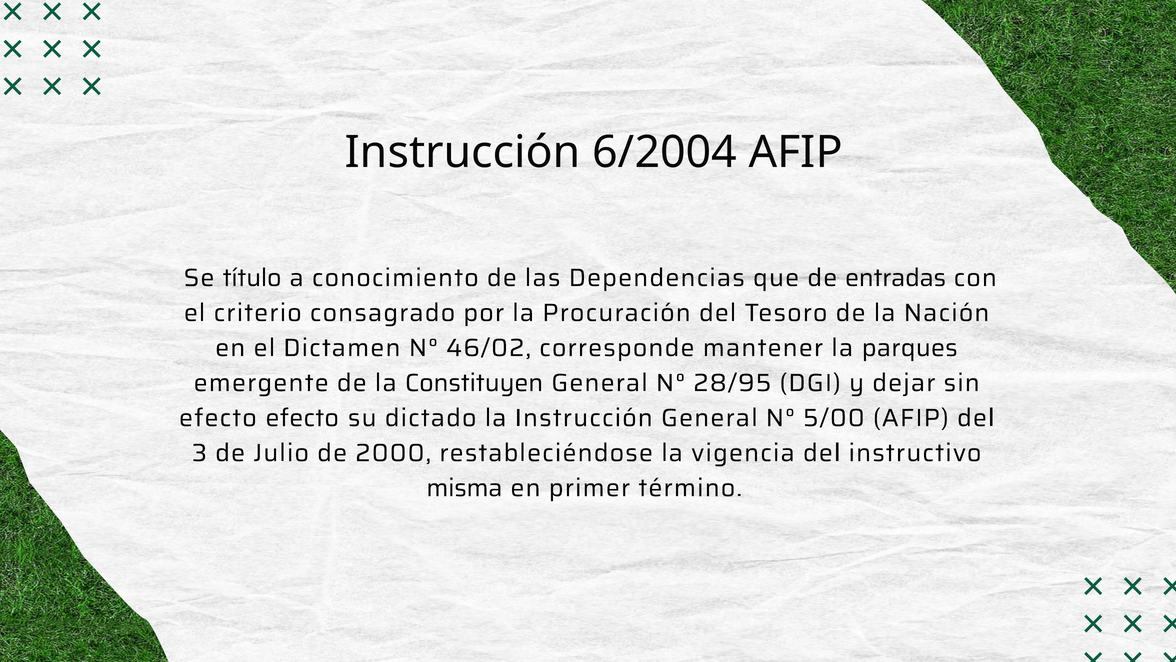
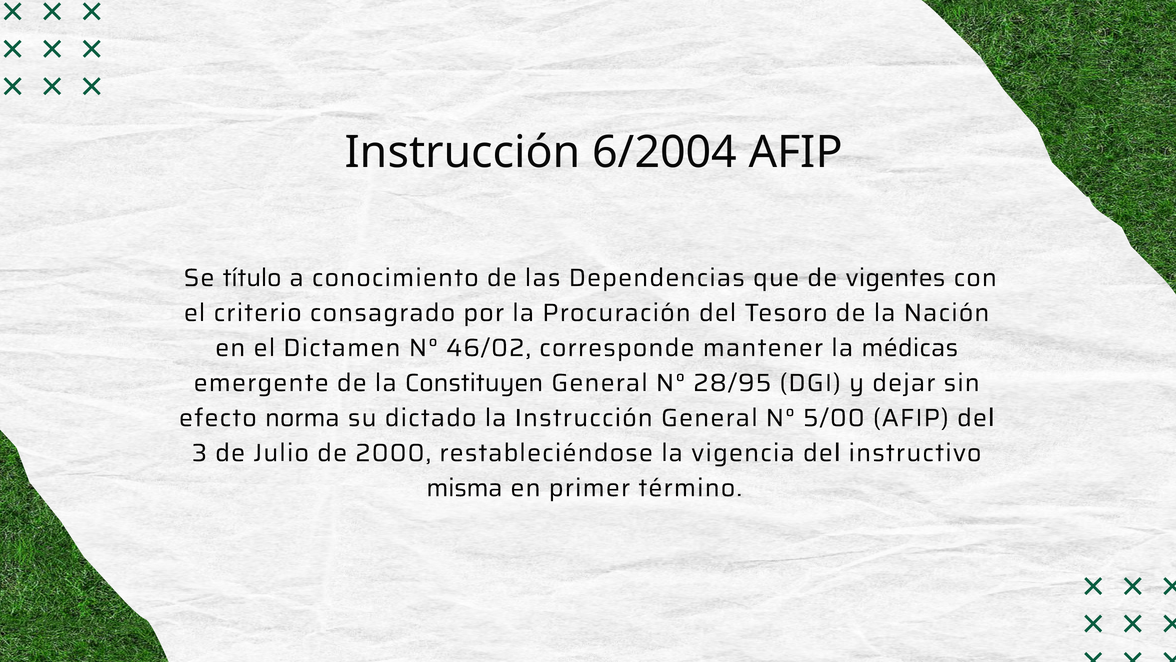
entradas: entradas -> vigentes
parques: parques -> médicas
efecto efecto: efecto -> norma
